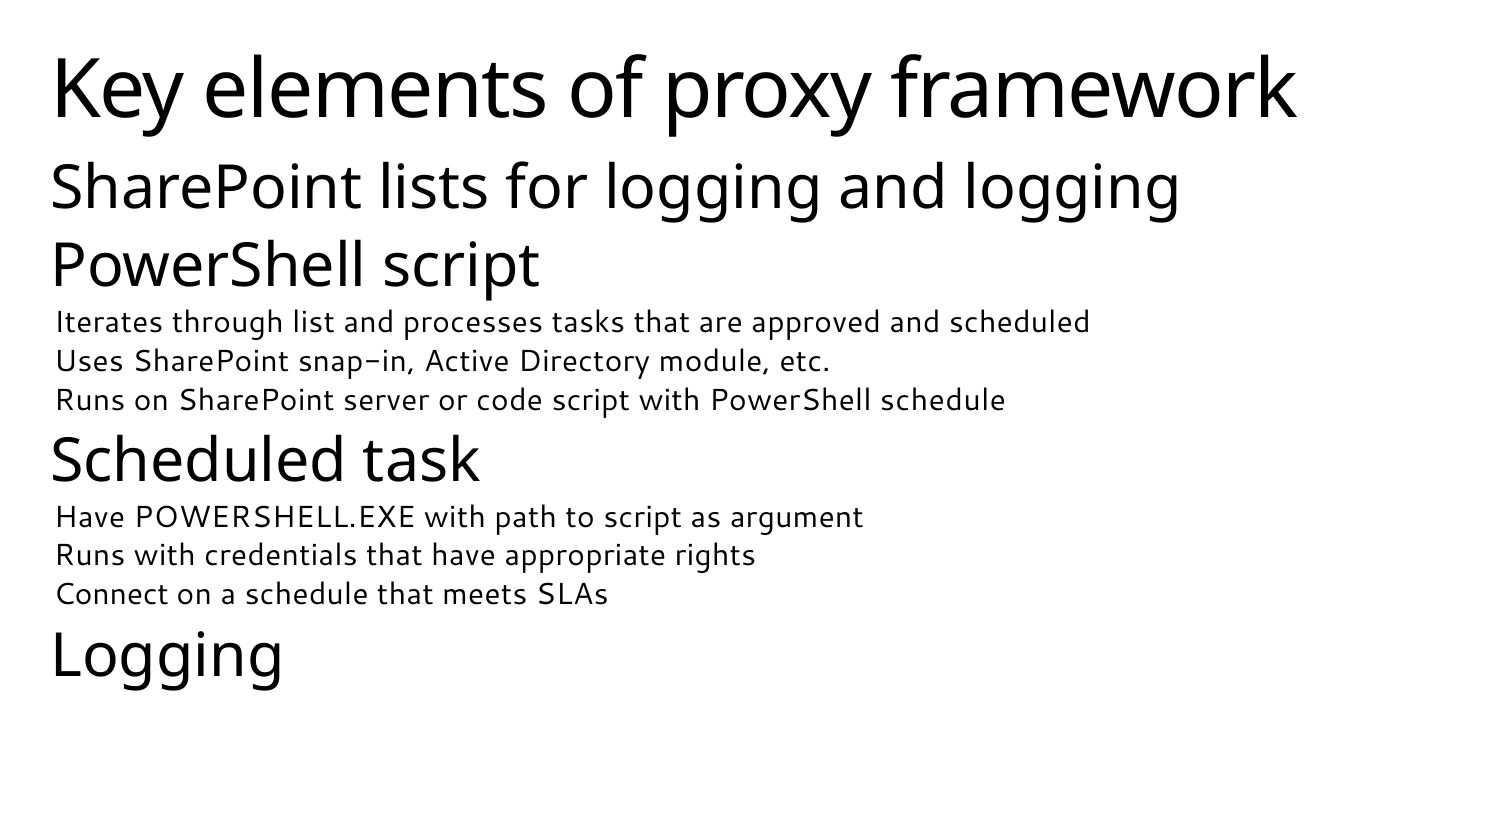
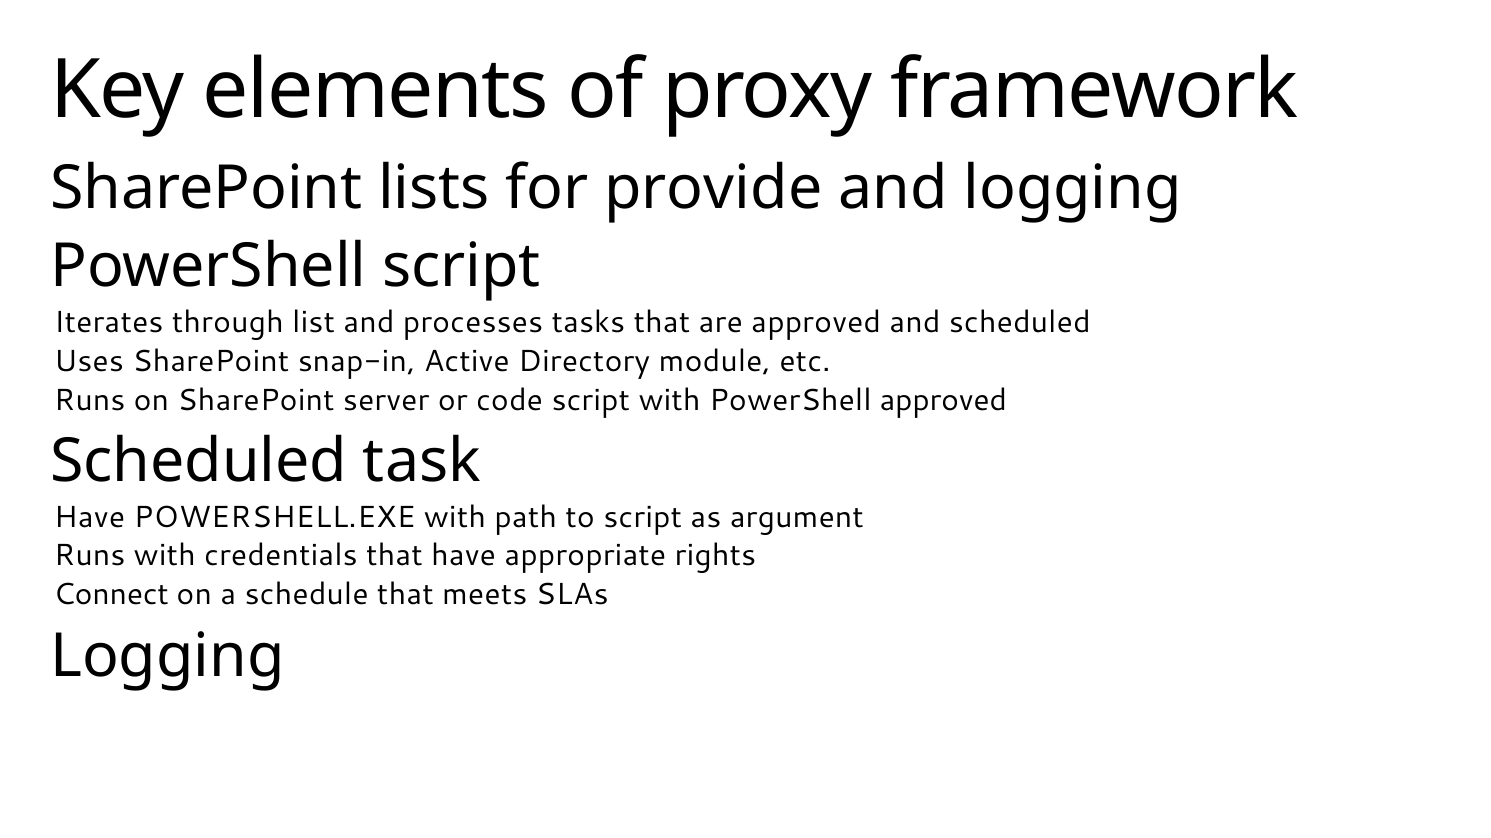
for logging: logging -> provide
PowerShell schedule: schedule -> approved
